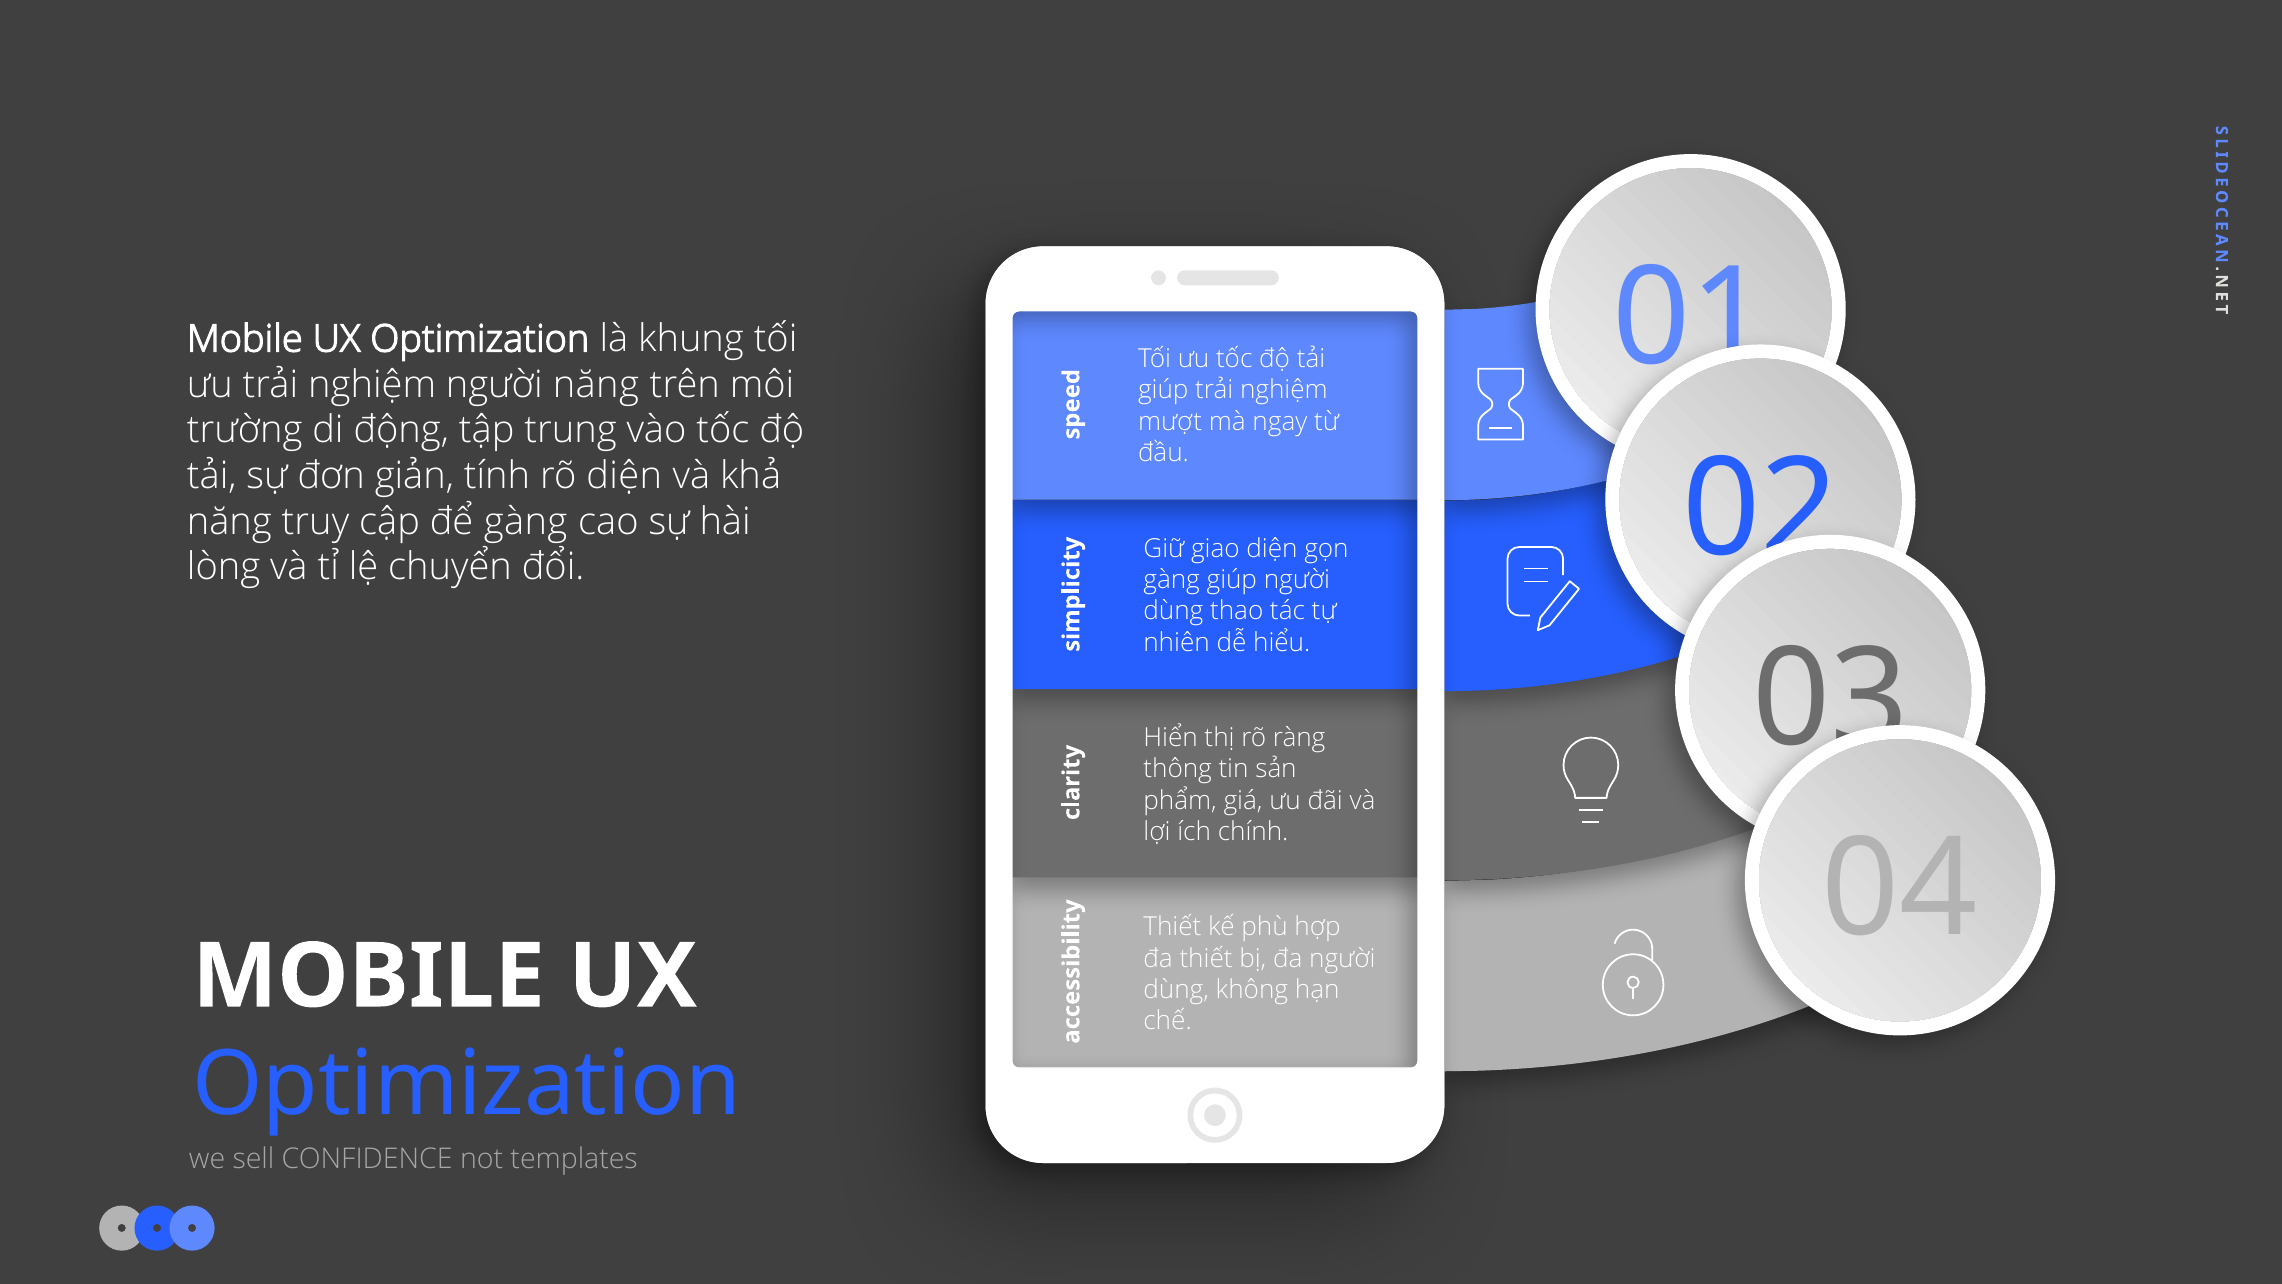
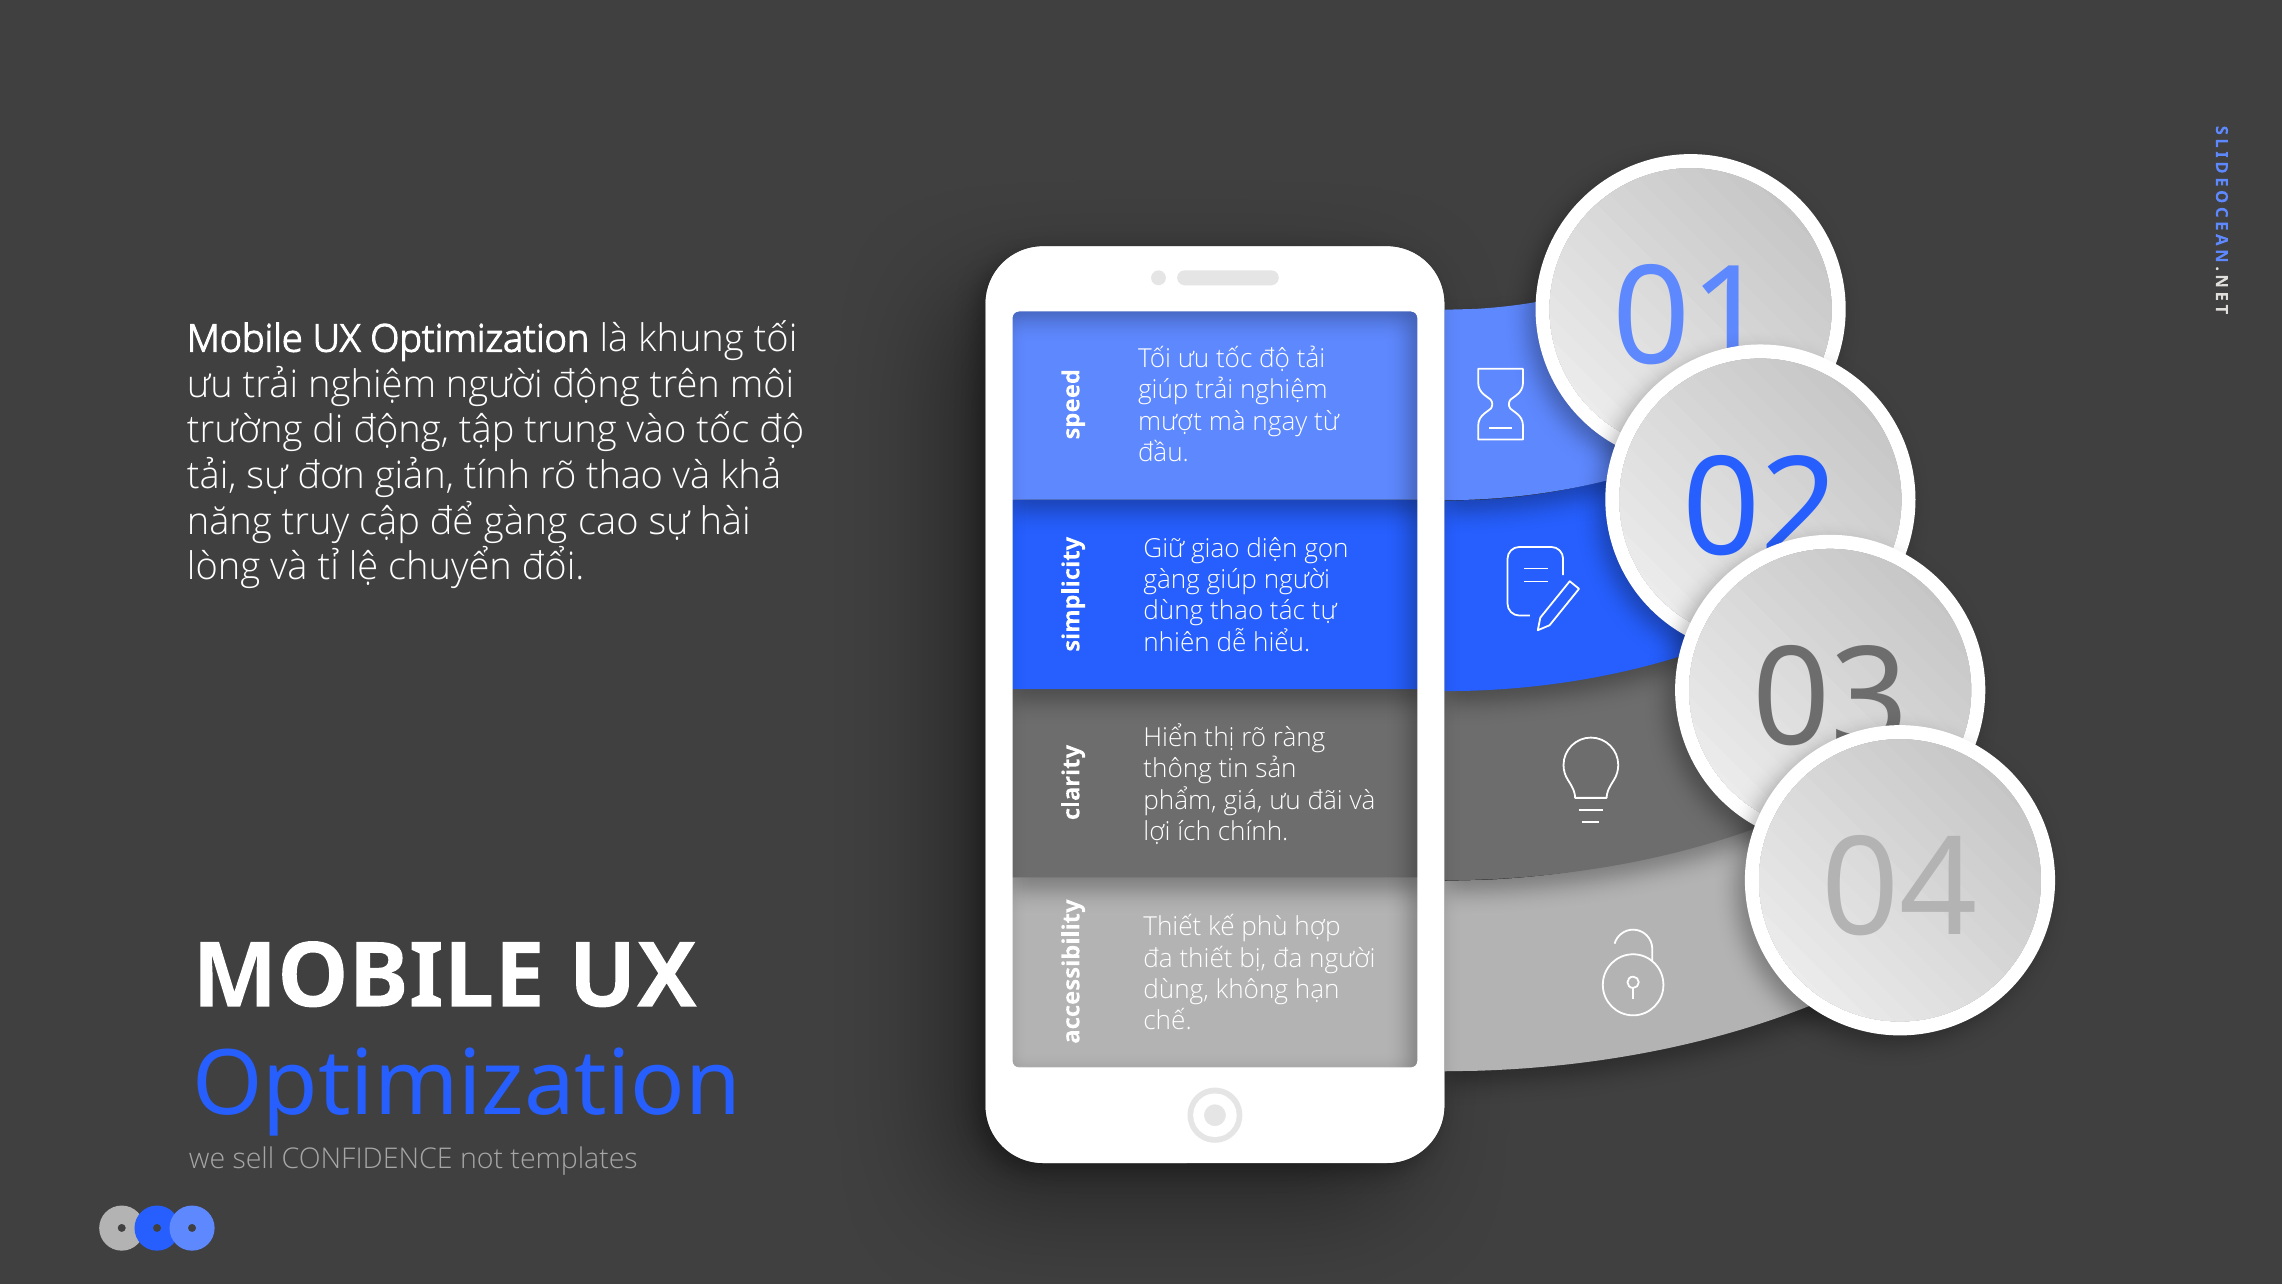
người năng: năng -> động
rõ diện: diện -> thao
